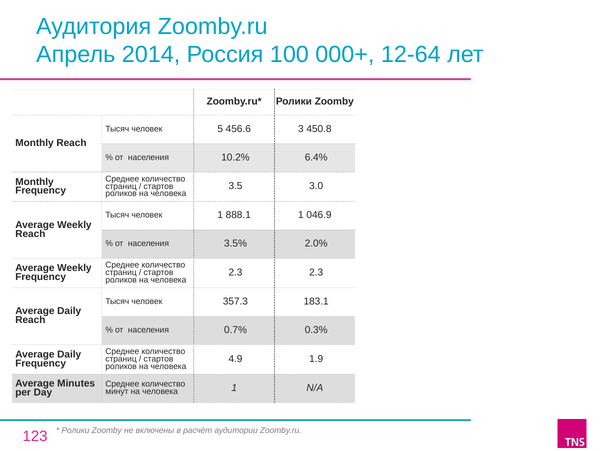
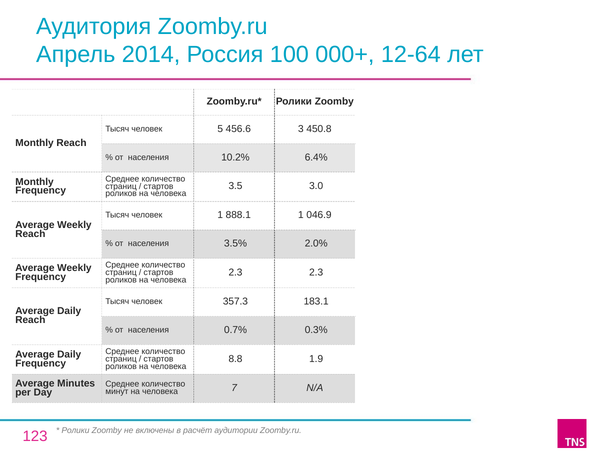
4.9: 4.9 -> 8.8
человека 1: 1 -> 7
